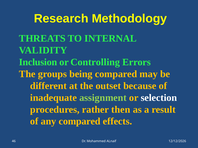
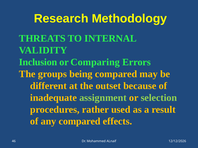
Controlling: Controlling -> Comparing
selection colour: white -> light green
then: then -> used
